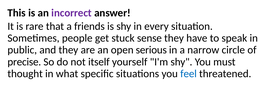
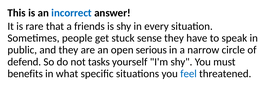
incorrect colour: purple -> blue
precise: precise -> defend
itself: itself -> tasks
thought: thought -> benefits
